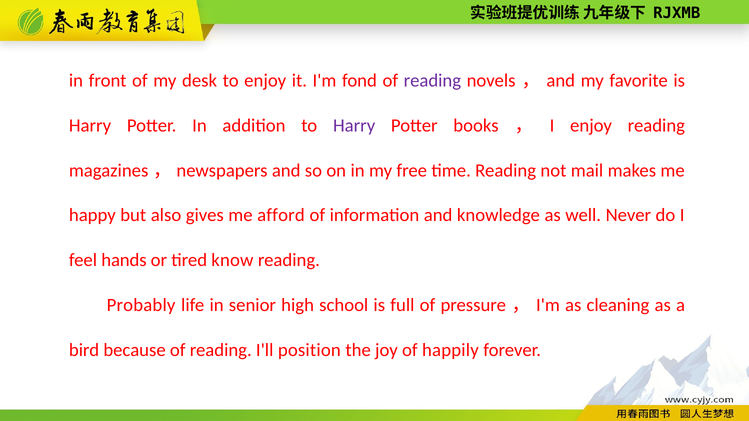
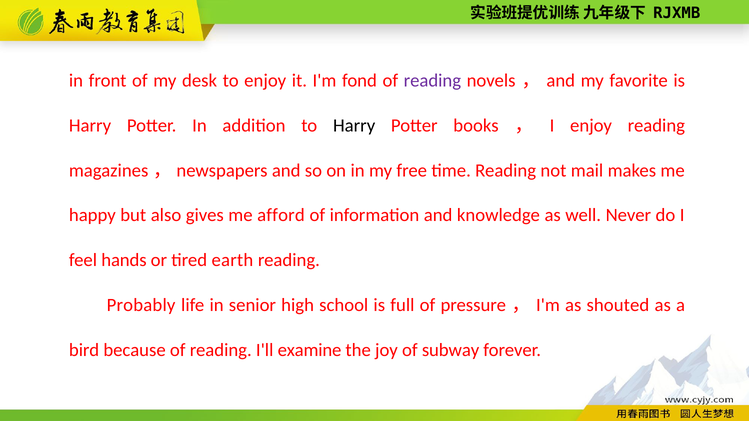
Harry at (354, 126) colour: purple -> black
know: know -> earth
cleaning: cleaning -> shouted
position: position -> examine
happily: happily -> subway
